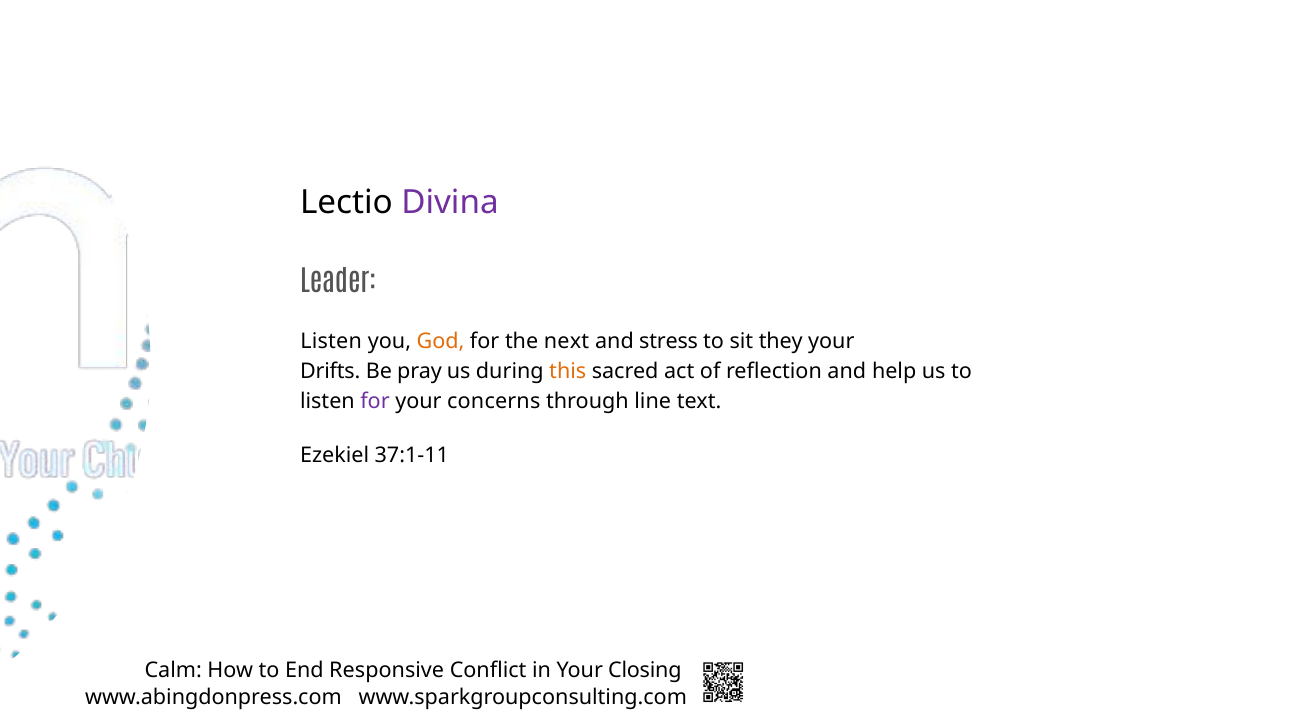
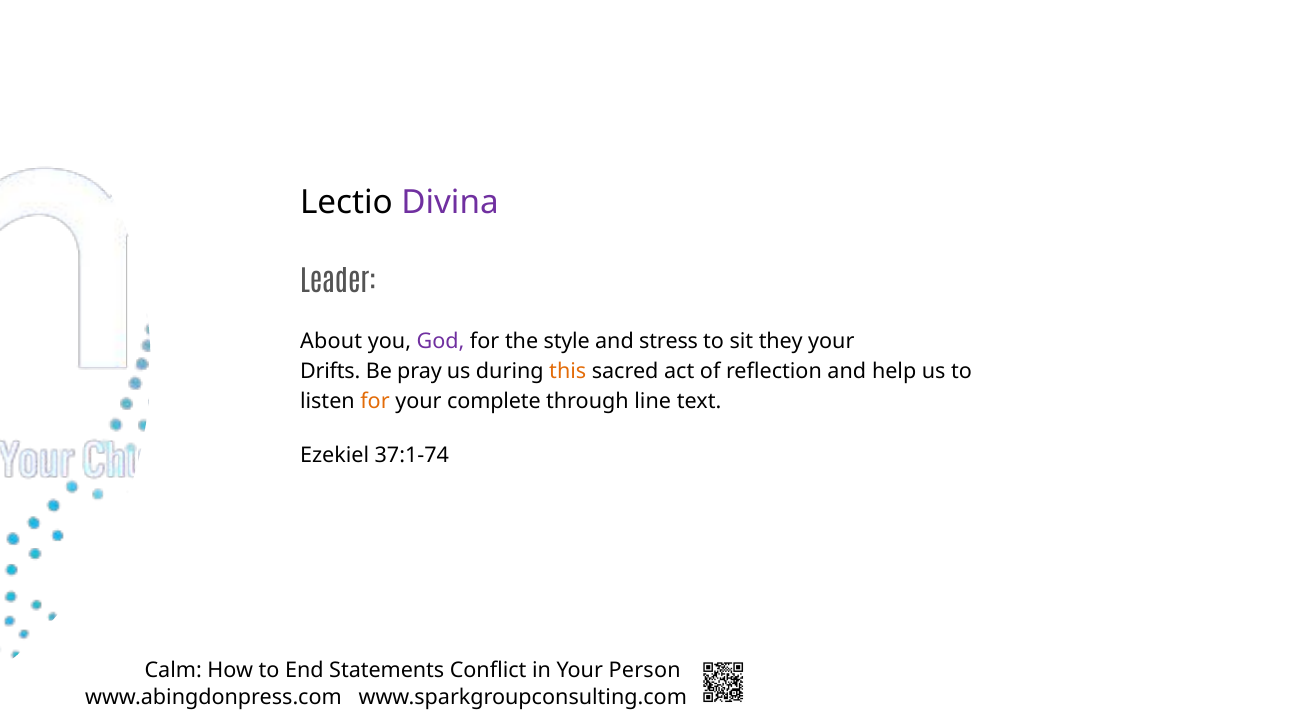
Listen at (331, 341): Listen -> About
God colour: orange -> purple
next: next -> style
for at (375, 402) colour: purple -> orange
concerns: concerns -> complete
37:1-11: 37:1-11 -> 37:1-74
Responsive: Responsive -> Statements
Closing: Closing -> Person
